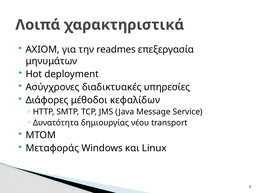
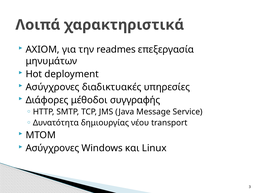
κεφαλίδων: κεφαλίδων -> συγγραφής
Μεταφοράς at (52, 148): Μεταφοράς -> Ασύγχρονες
